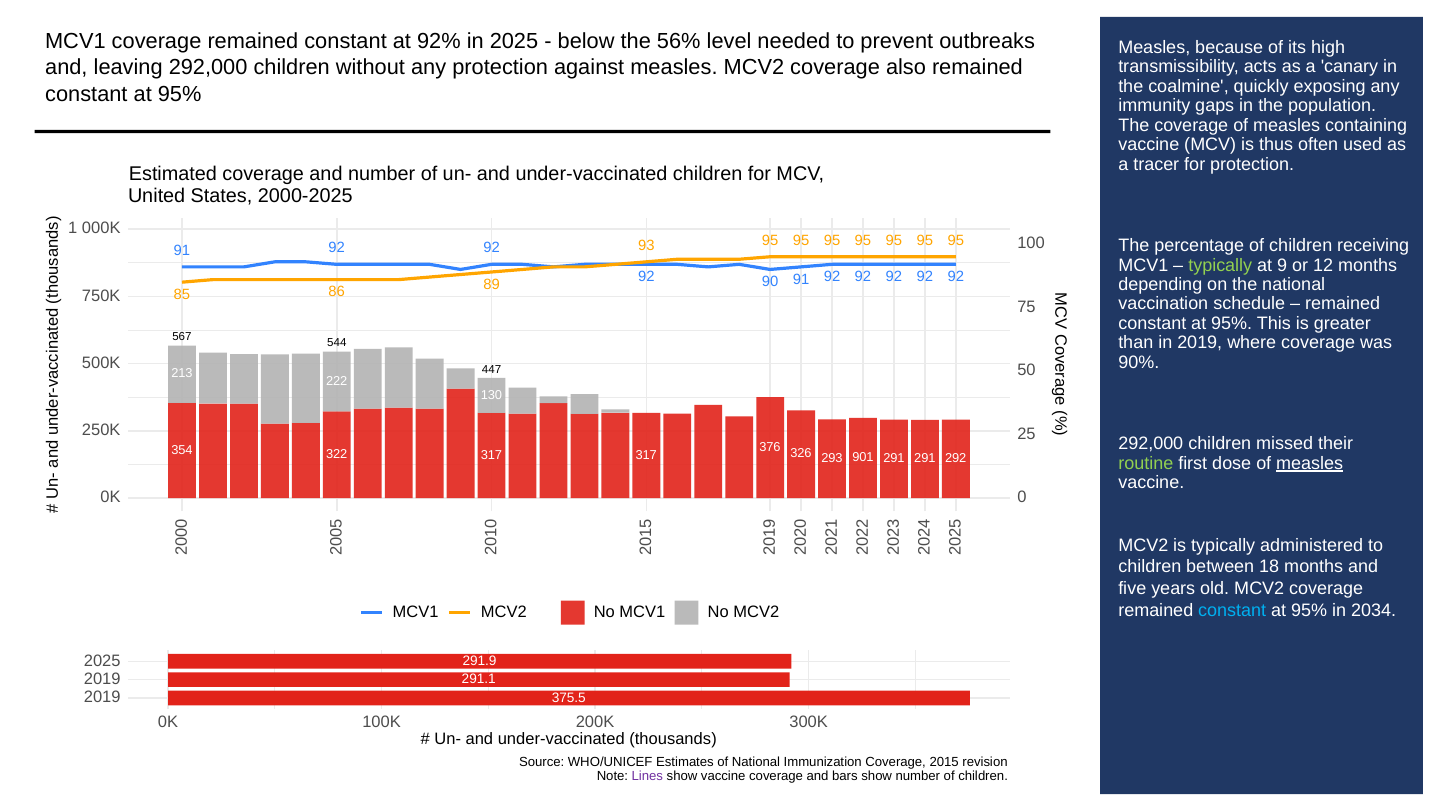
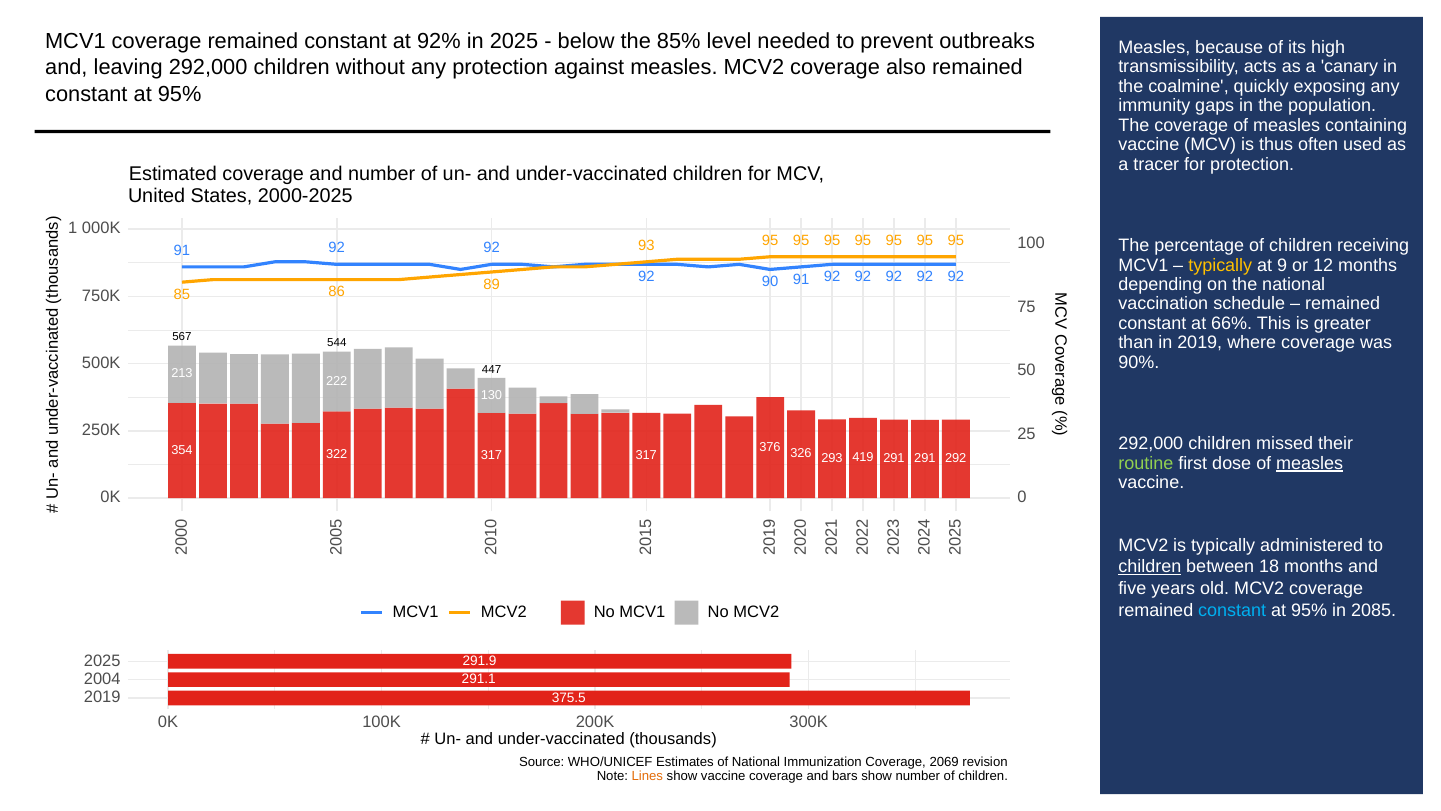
56%: 56% -> 85%
typically at (1220, 265) colour: light green -> yellow
95% at (1232, 323): 95% -> 66%
901: 901 -> 419
children at (1150, 567) underline: none -> present
2034: 2034 -> 2085
2019 at (102, 679): 2019 -> 2004
2015: 2015 -> 2069
Lines colour: purple -> orange
